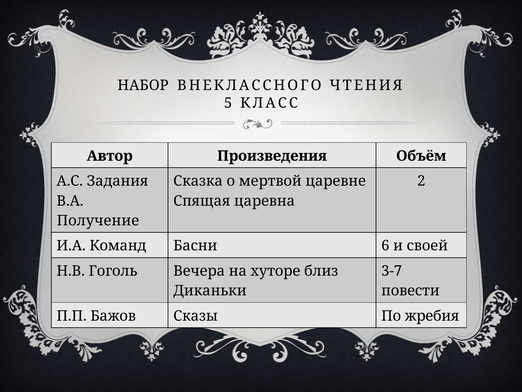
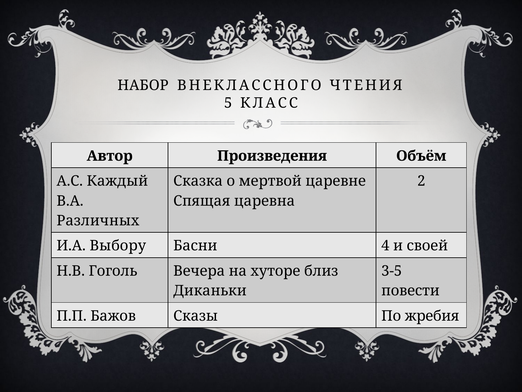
Задания: Задания -> Каждый
Получение: Получение -> Различных
Команд: Команд -> Выбору
6: 6 -> 4
3-7: 3-7 -> 3-5
